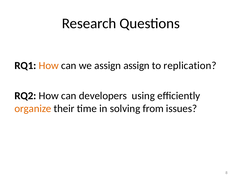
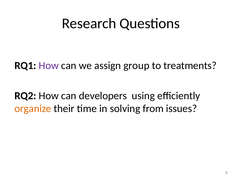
How at (49, 66) colour: orange -> purple
assign assign: assign -> group
replication: replication -> treatments
